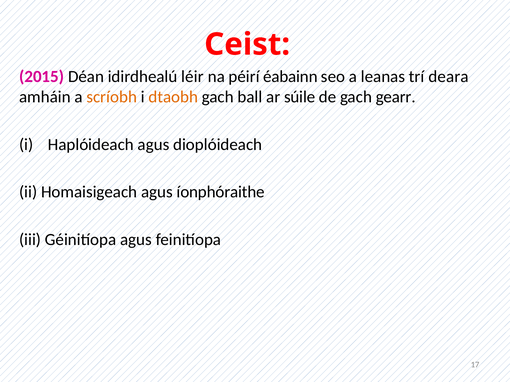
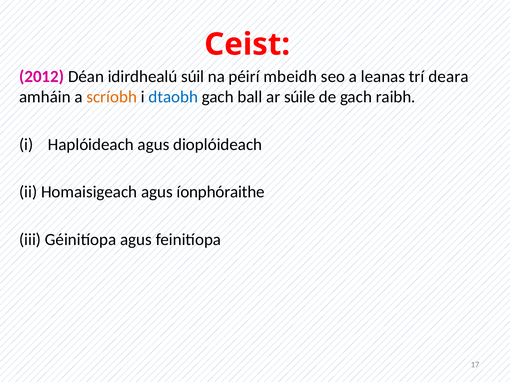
2015: 2015 -> 2012
léir: léir -> súil
éabainn: éabainn -> mbeidh
dtaobh colour: orange -> blue
gearr: gearr -> raibh
